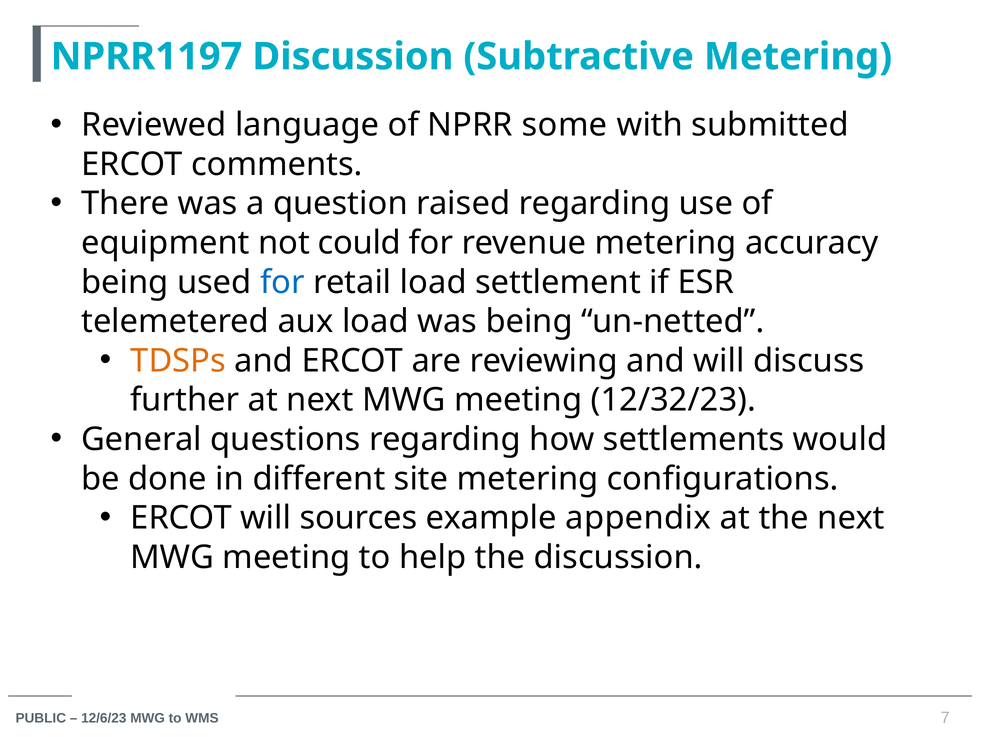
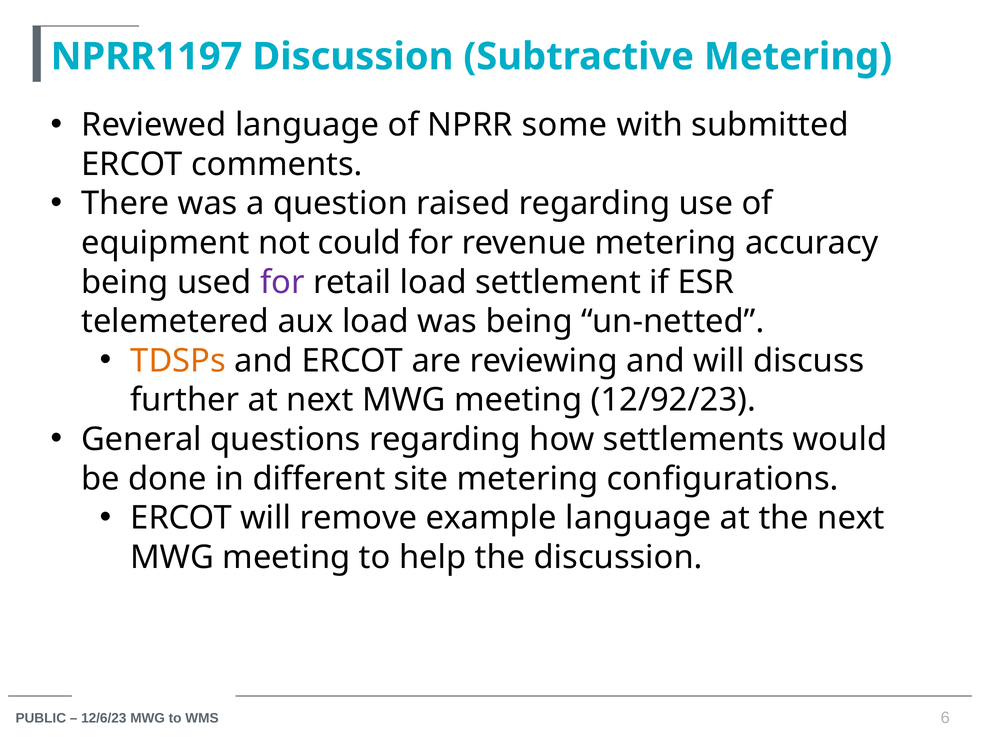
for at (282, 282) colour: blue -> purple
12/32/23: 12/32/23 -> 12/92/23
sources: sources -> remove
example appendix: appendix -> language
7: 7 -> 6
